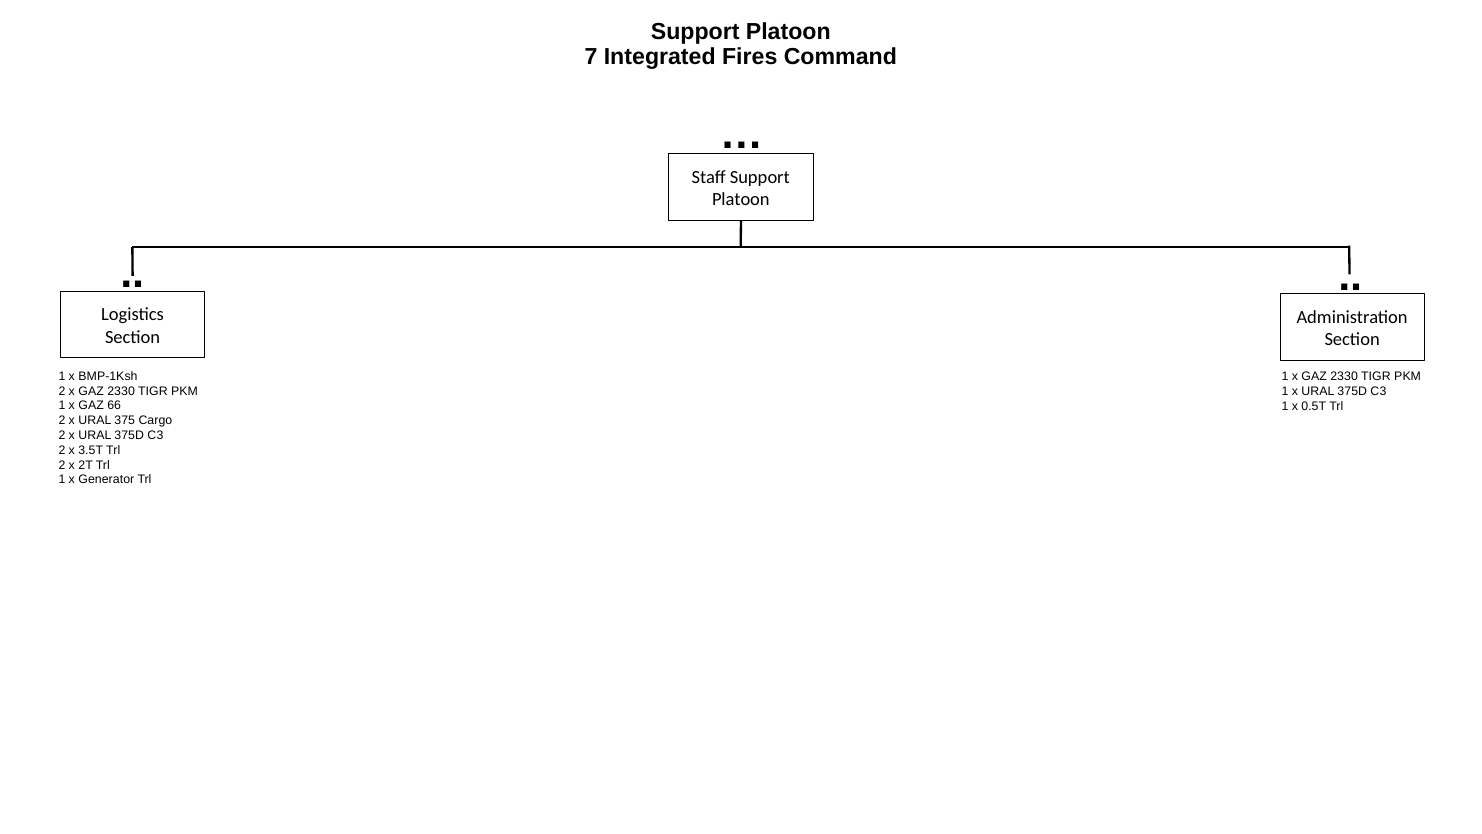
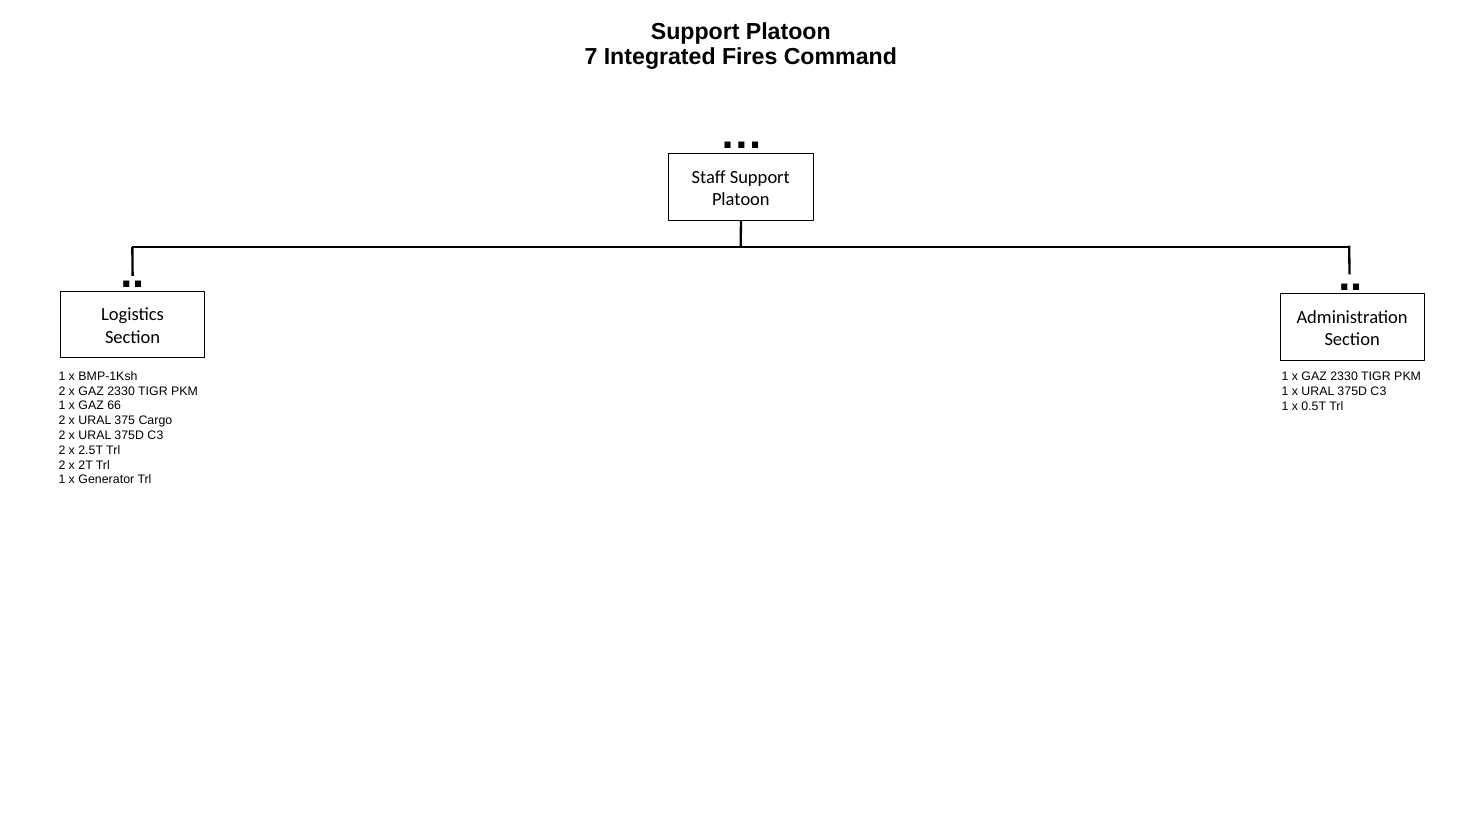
3.5T: 3.5T -> 2.5T
